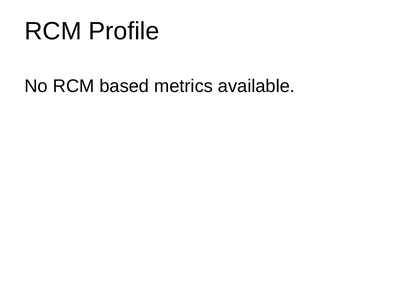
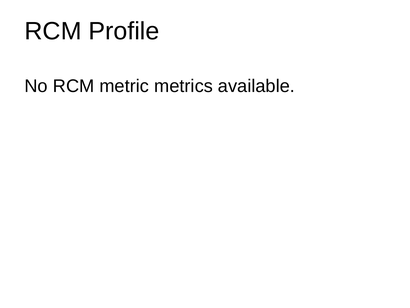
based: based -> metric
